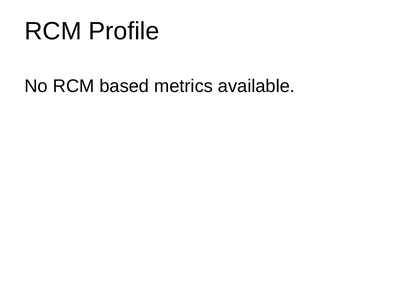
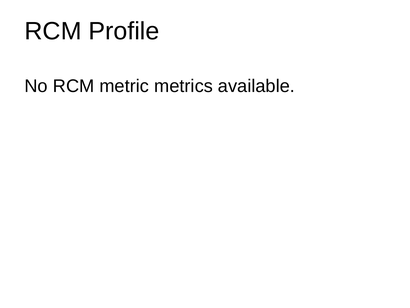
based: based -> metric
